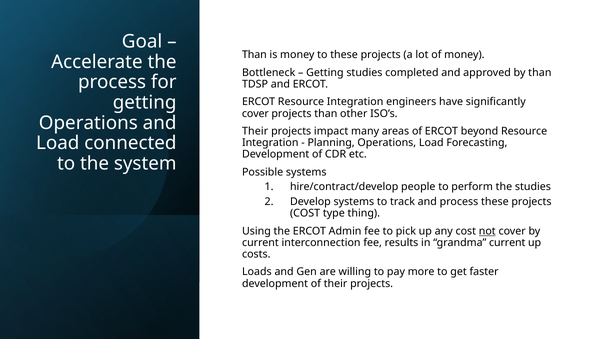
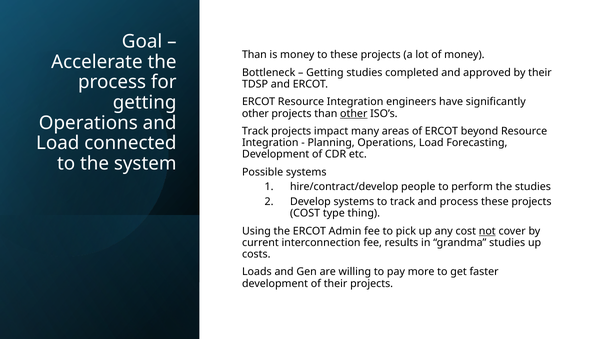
by than: than -> their
cover at (255, 113): cover -> other
other at (354, 113) underline: none -> present
Their at (255, 131): Their -> Track
grandma current: current -> studies
